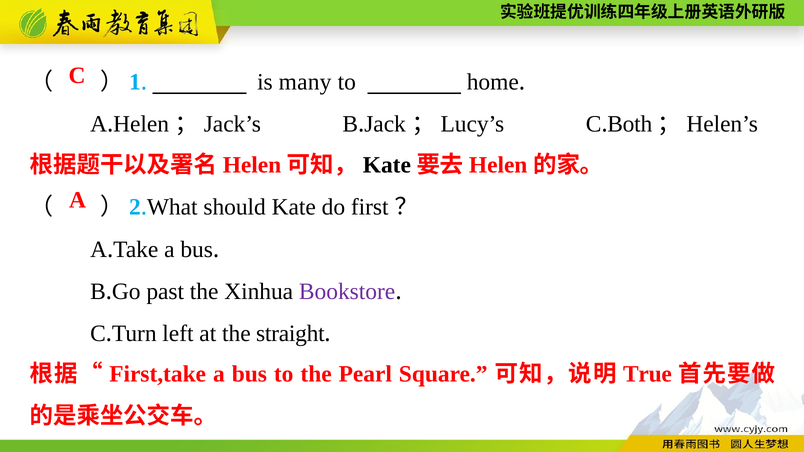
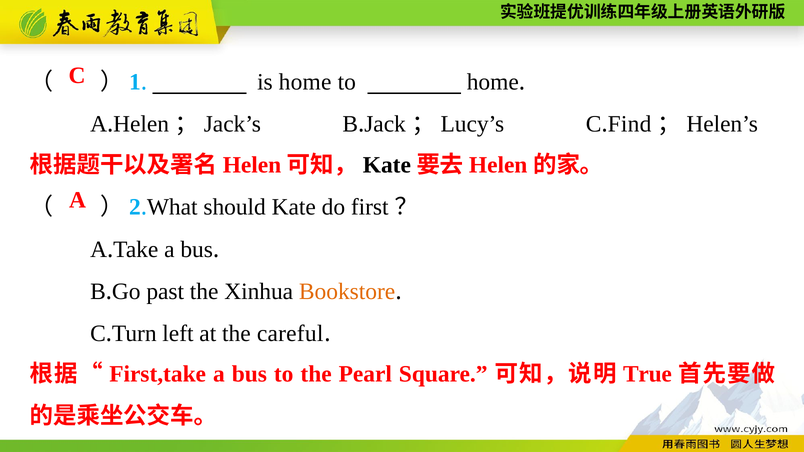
is many: many -> home
Both: Both -> Find
Bookstore colour: purple -> orange
straight: straight -> careful
